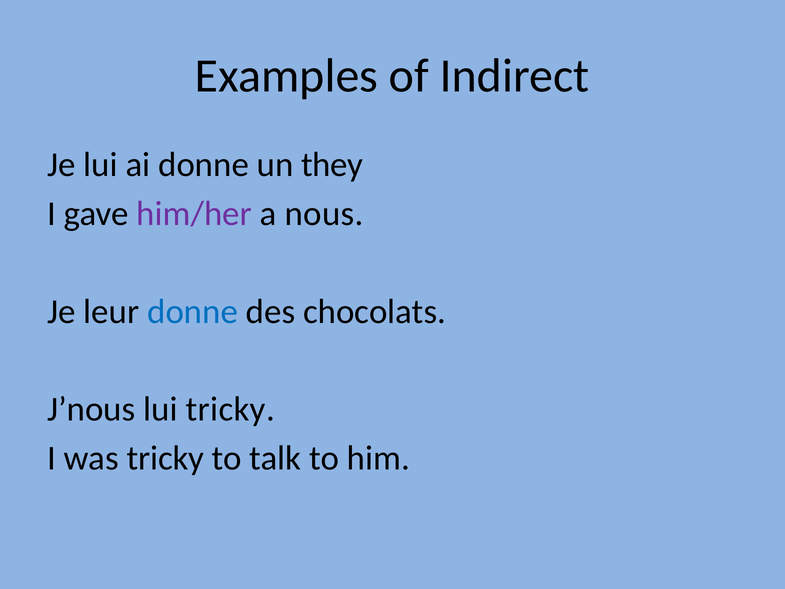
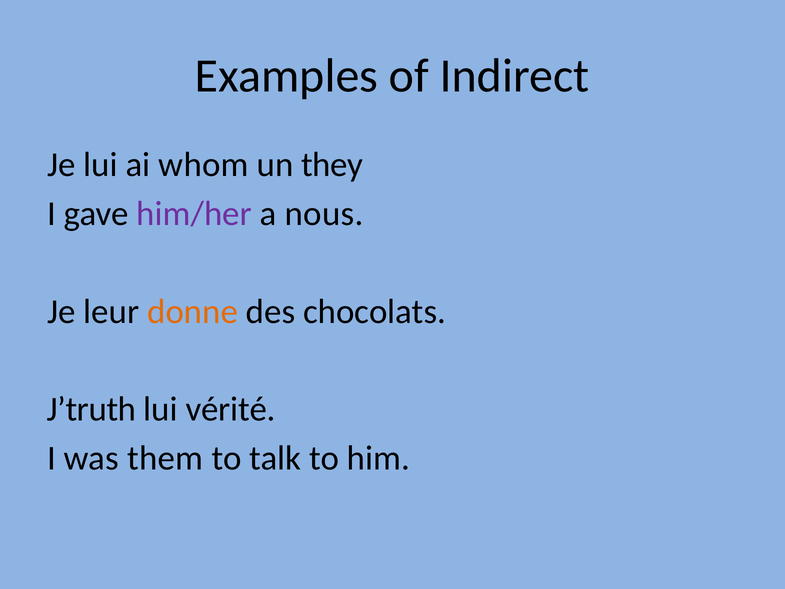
ai donne: donne -> whom
donne at (193, 311) colour: blue -> orange
J’nous: J’nous -> J’truth
lui tricky: tricky -> vérité
was tricky: tricky -> them
